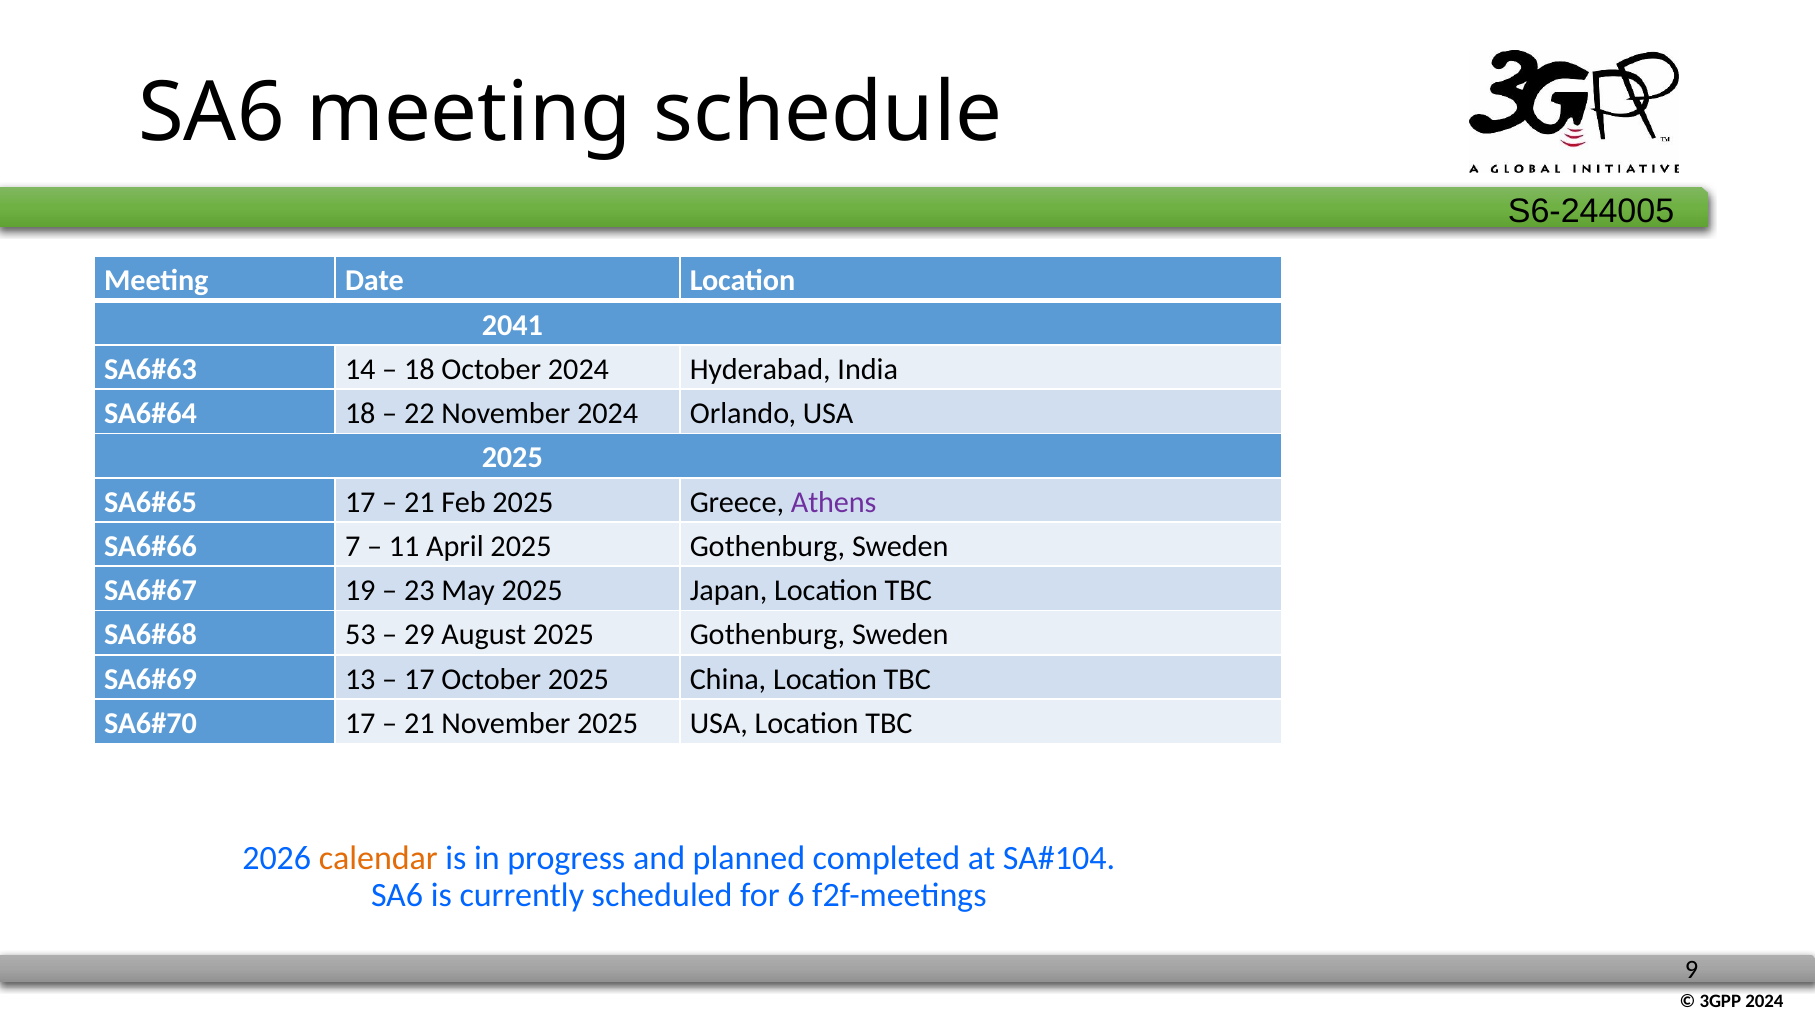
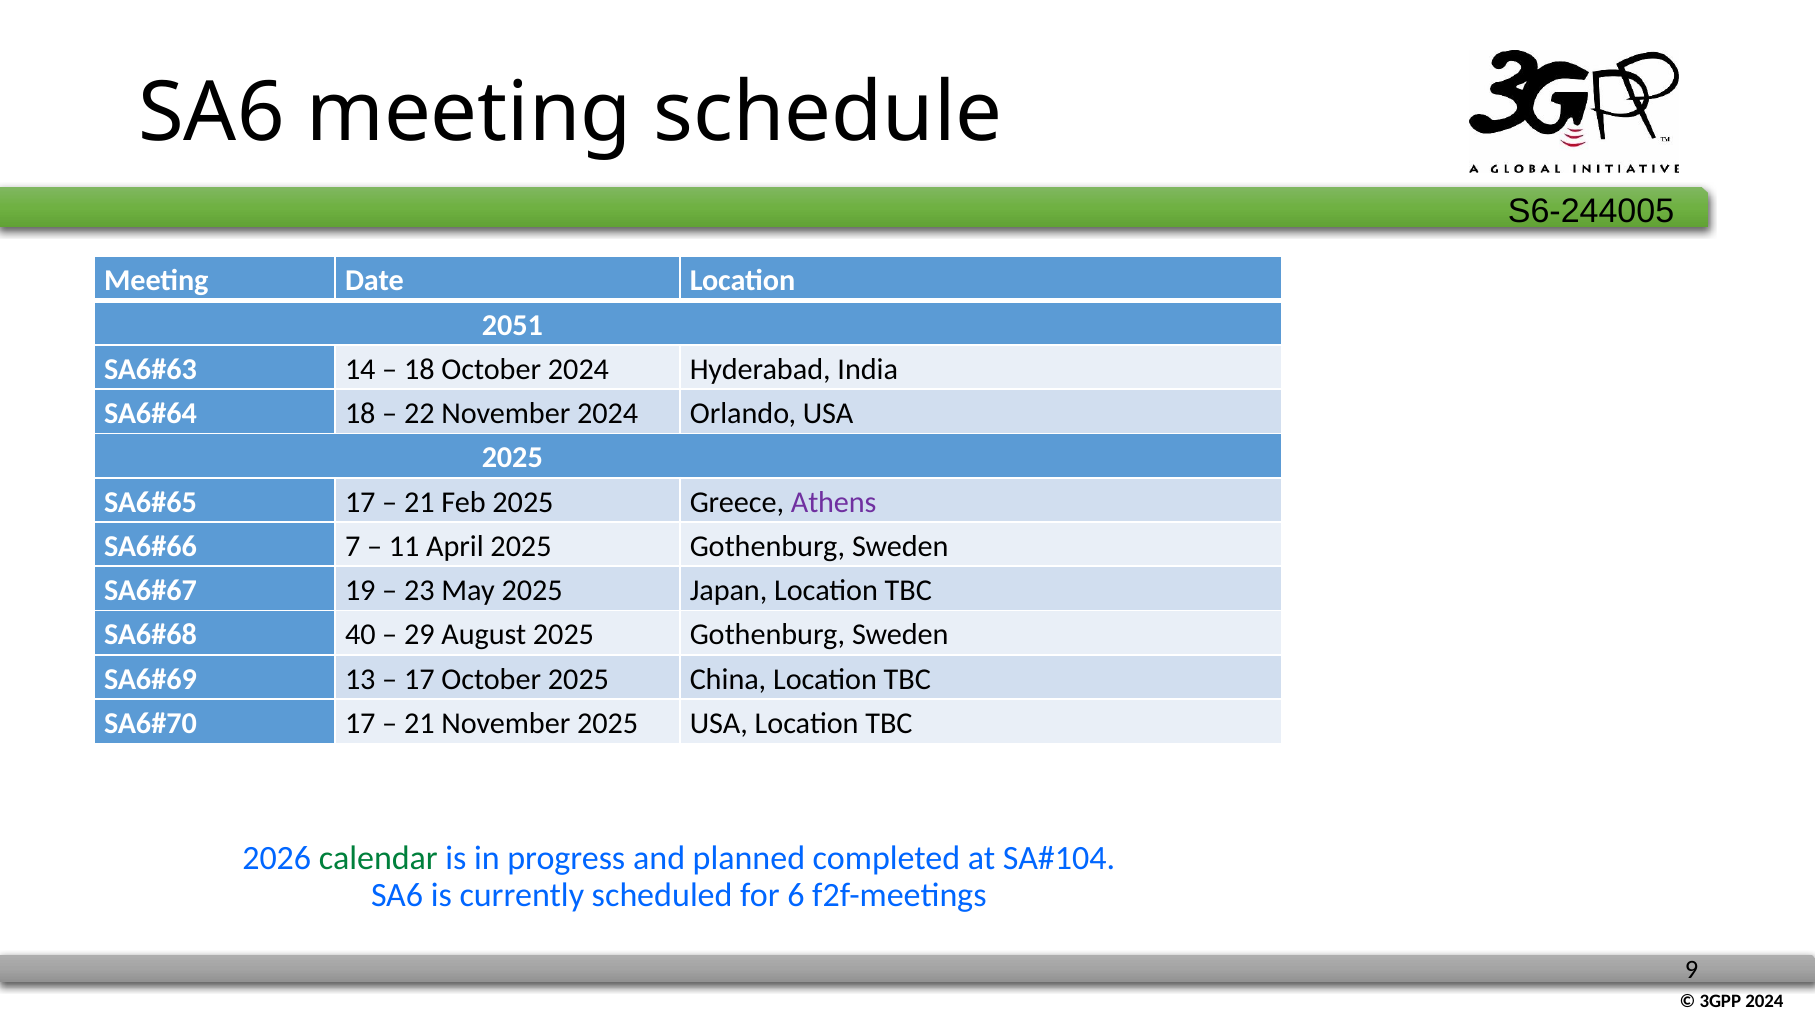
2041: 2041 -> 2051
53: 53 -> 40
calendar colour: orange -> green
